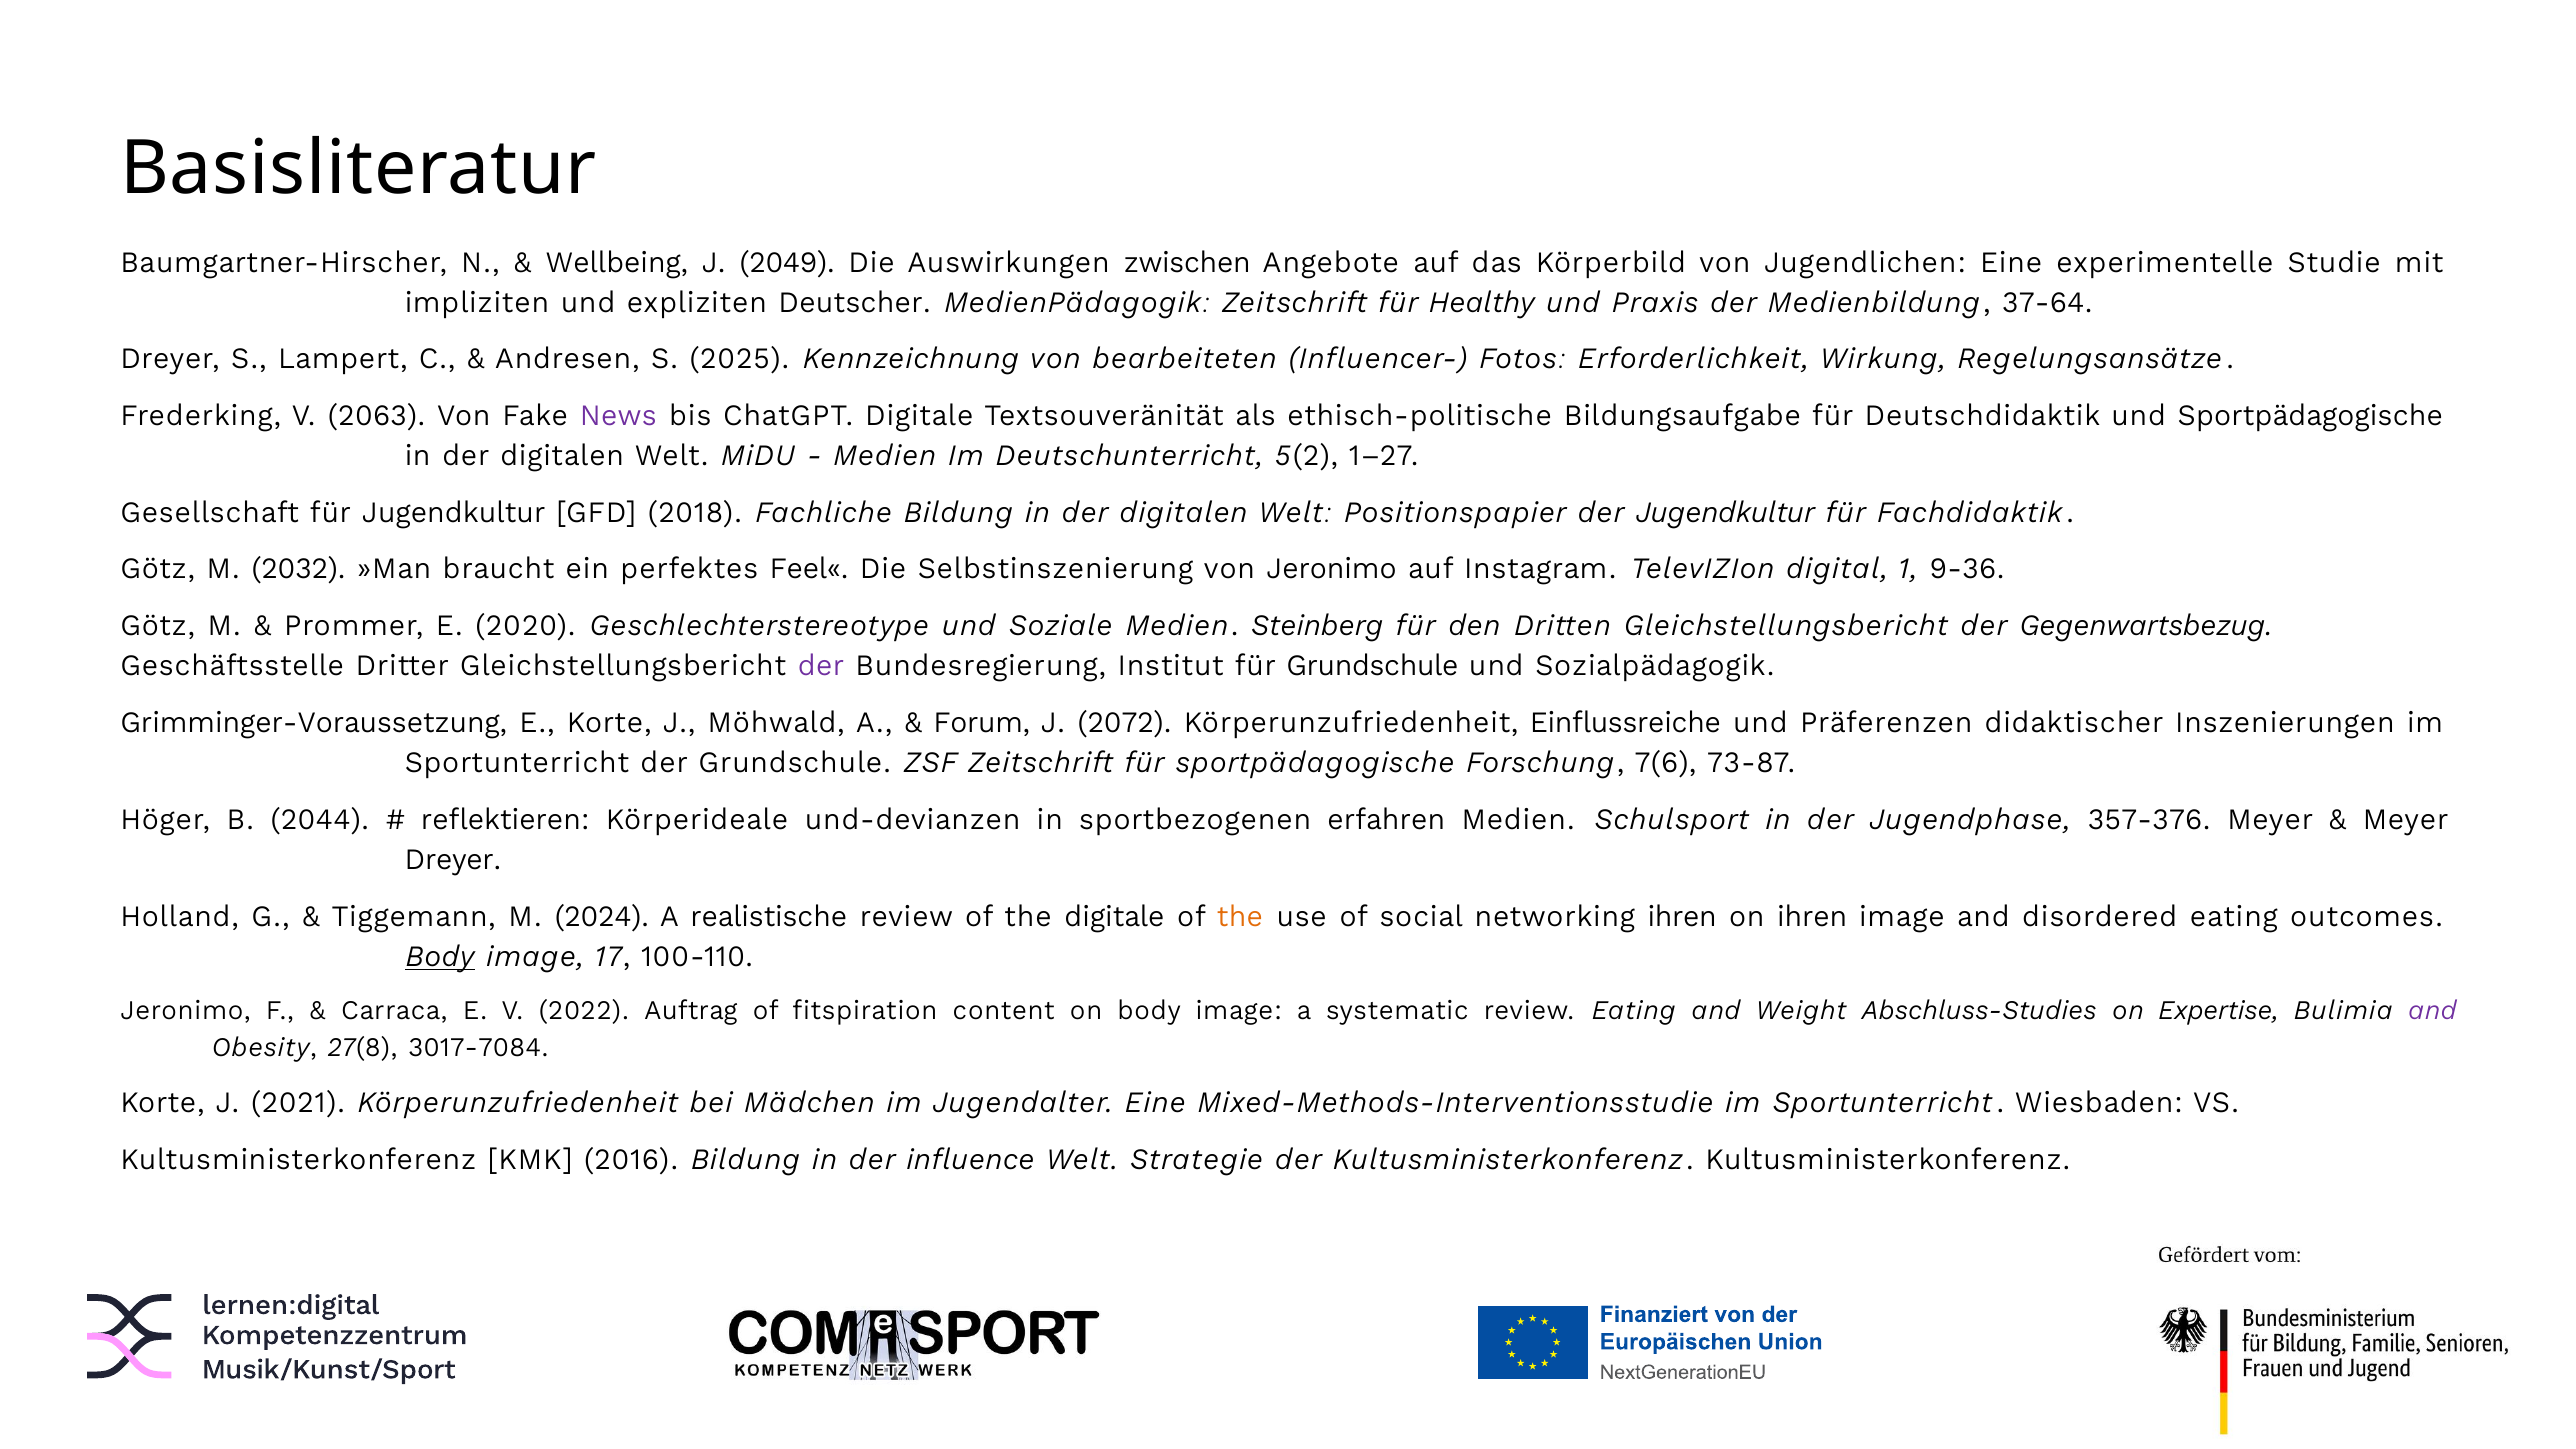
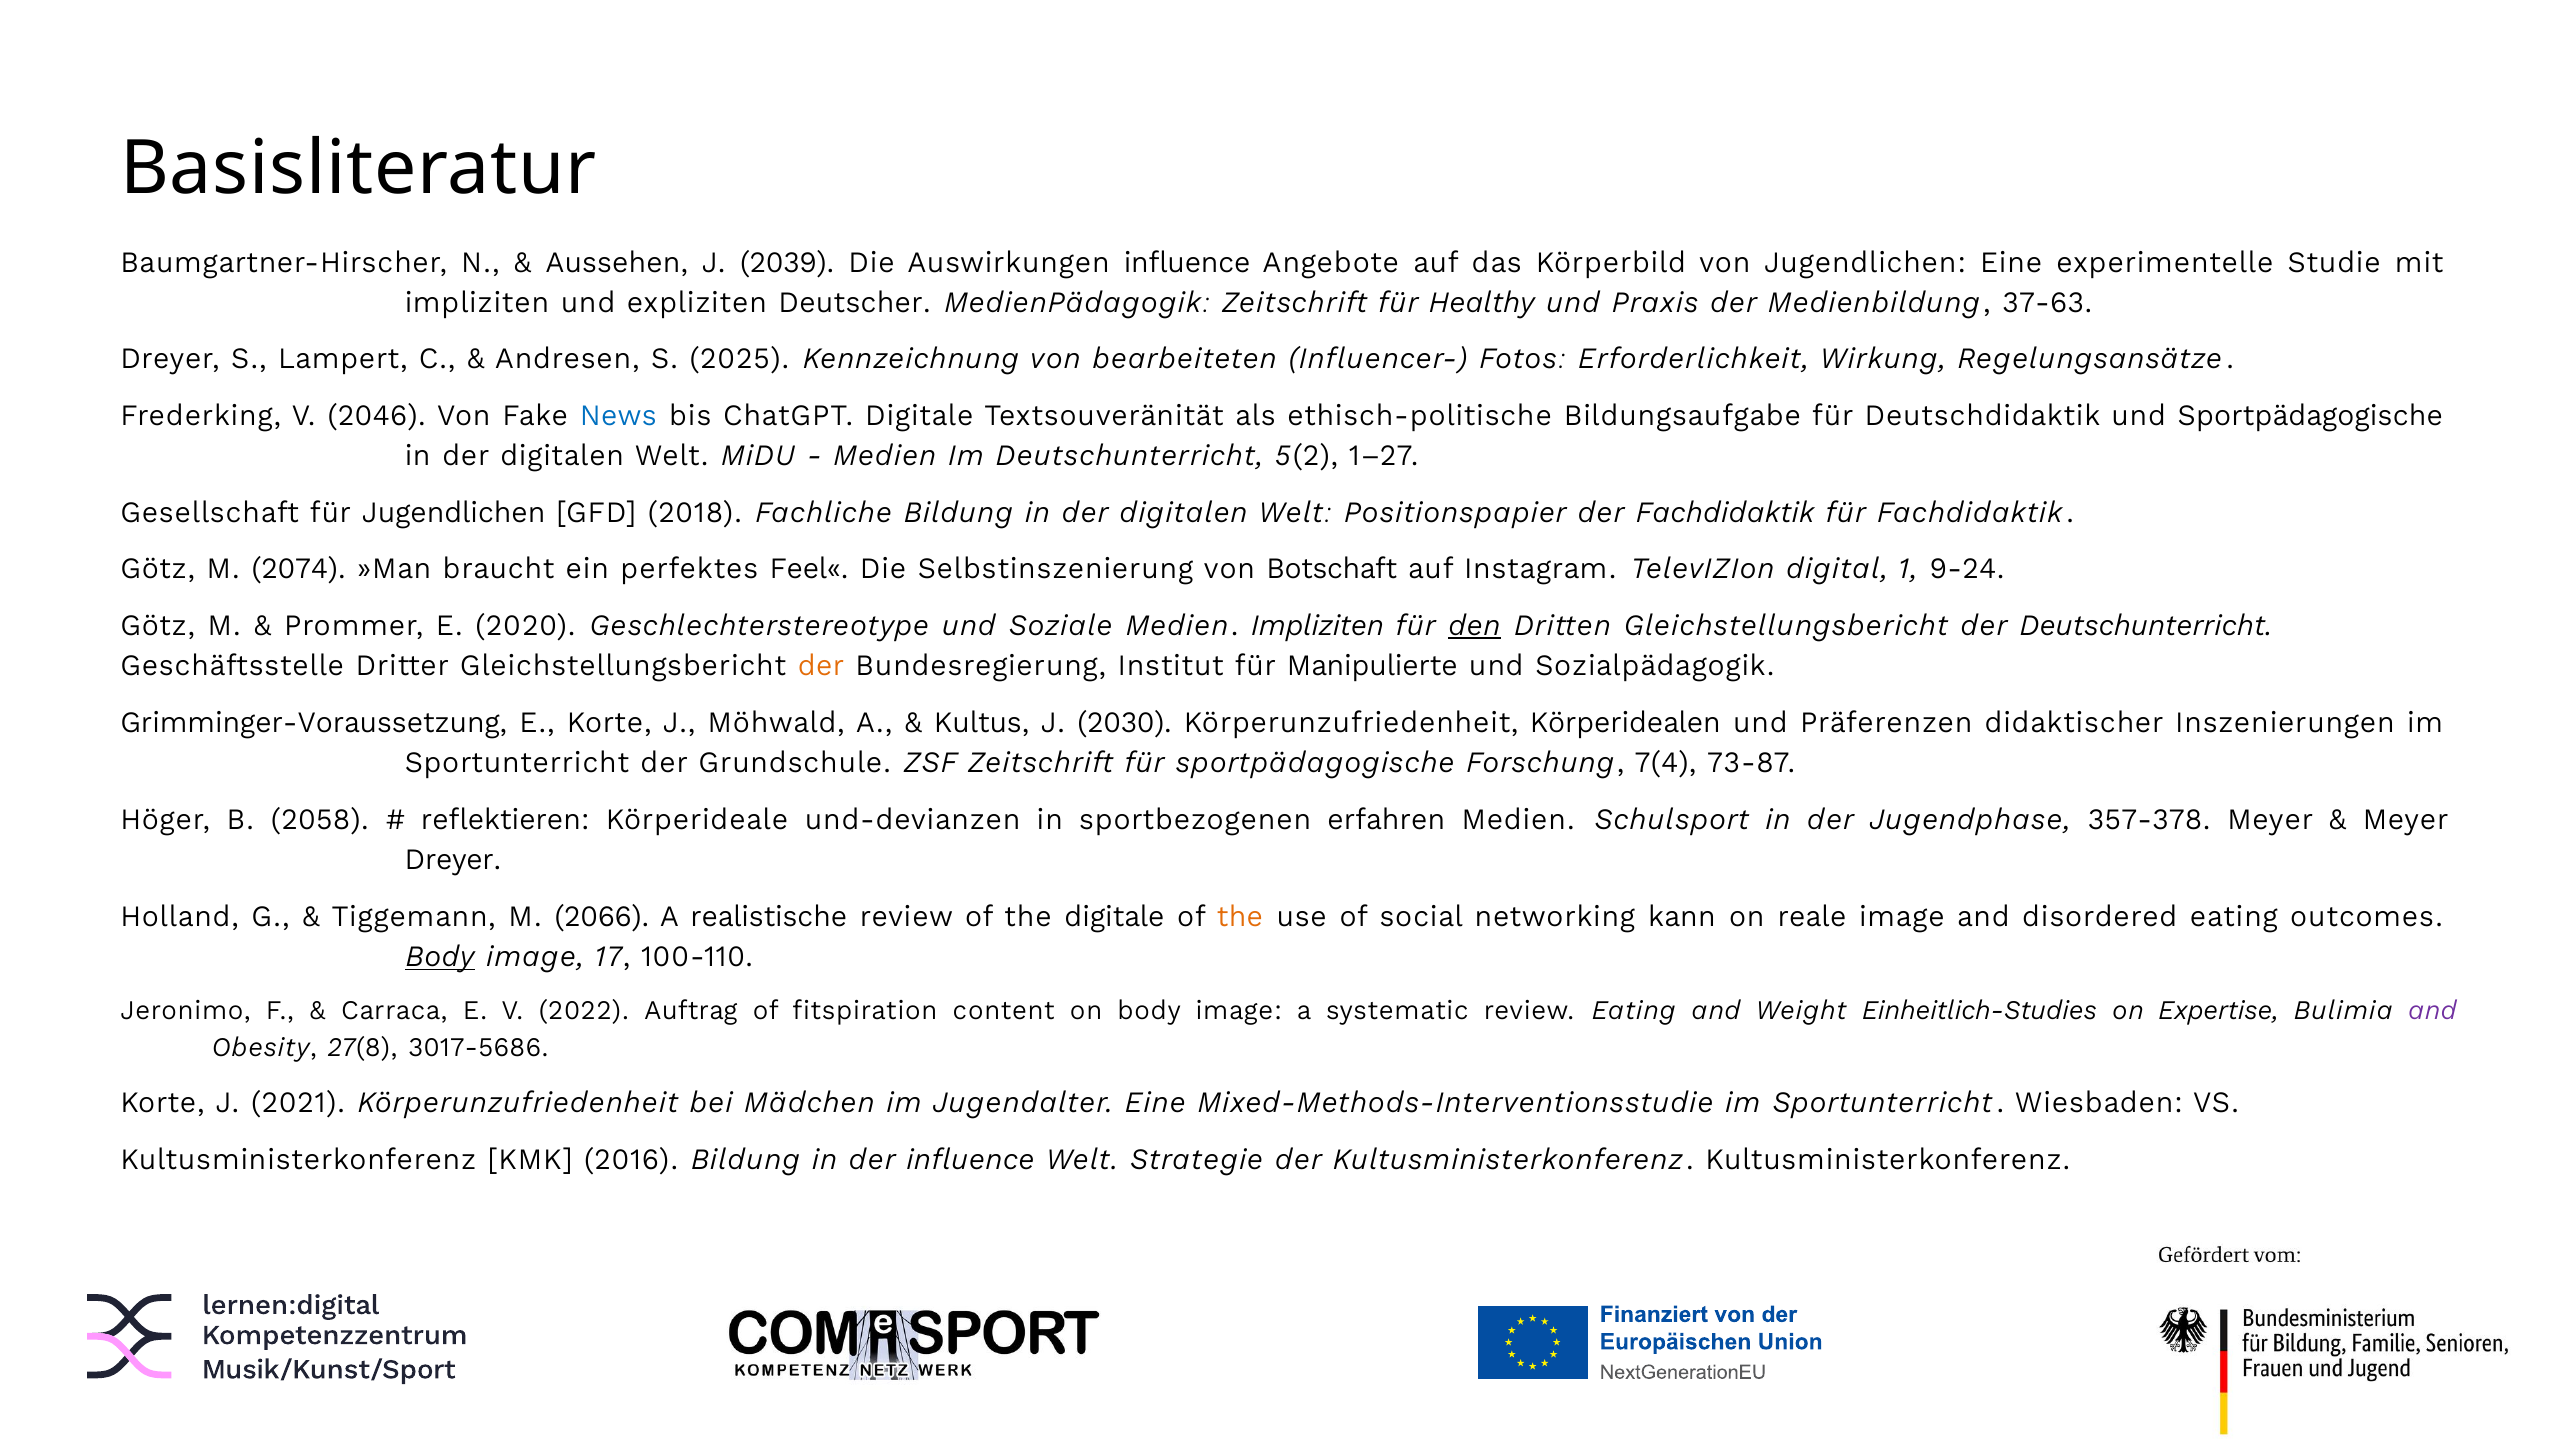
Wellbeing: Wellbeing -> Aussehen
2049: 2049 -> 2039
Auswirkungen zwischen: zwischen -> influence
37-64: 37-64 -> 37-63
2063: 2063 -> 2046
News colour: purple -> blue
für Jugendkultur: Jugendkultur -> Jugendlichen
der Jugendkultur: Jugendkultur -> Fachdidaktik
2032: 2032 -> 2074
von Jeronimo: Jeronimo -> Botschaft
9-36: 9-36 -> 9-24
Medien Steinberg: Steinberg -> Impliziten
den underline: none -> present
der Gegenwartsbezug: Gegenwartsbezug -> Deutschunterricht
der at (821, 666) colour: purple -> orange
für Grundschule: Grundschule -> Manipulierte
Forum: Forum -> Kultus
2072: 2072 -> 2030
Einflussreiche: Einflussreiche -> Körperidealen
7(6: 7(6 -> 7(4
2044: 2044 -> 2058
357-376: 357-376 -> 357-378
2024: 2024 -> 2066
networking ihren: ihren -> kann
on ihren: ihren -> reale
Abschluss-Studies: Abschluss-Studies -> Einheitlich-Studies
3017-7084: 3017-7084 -> 3017-5686
